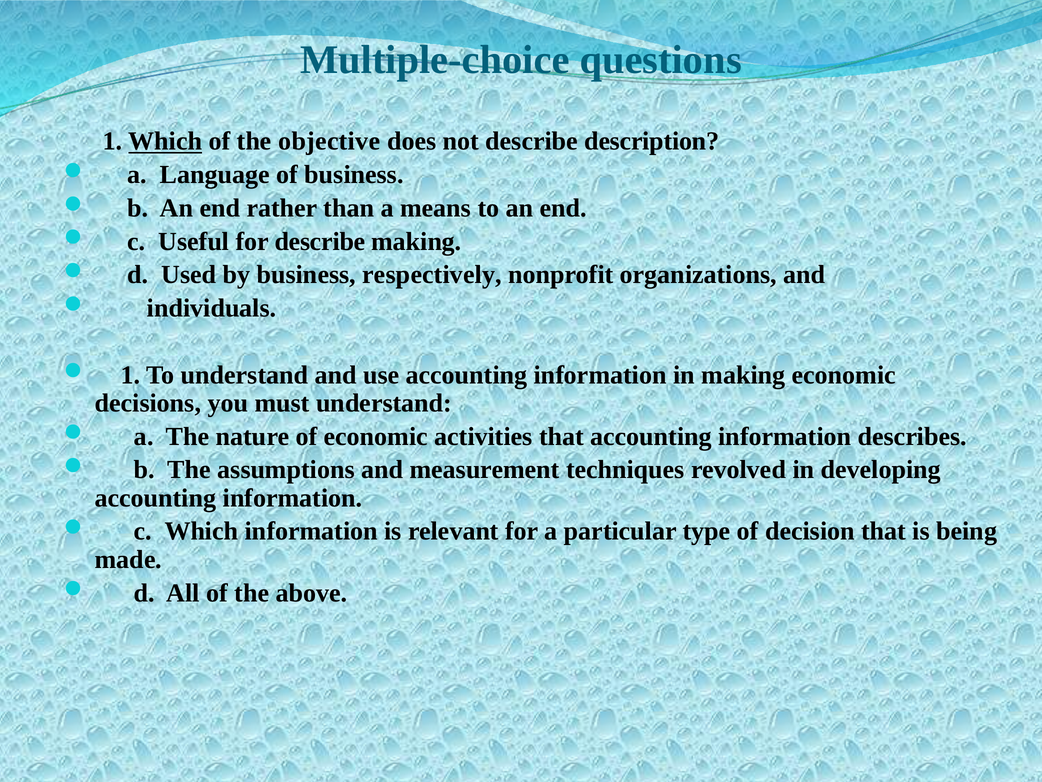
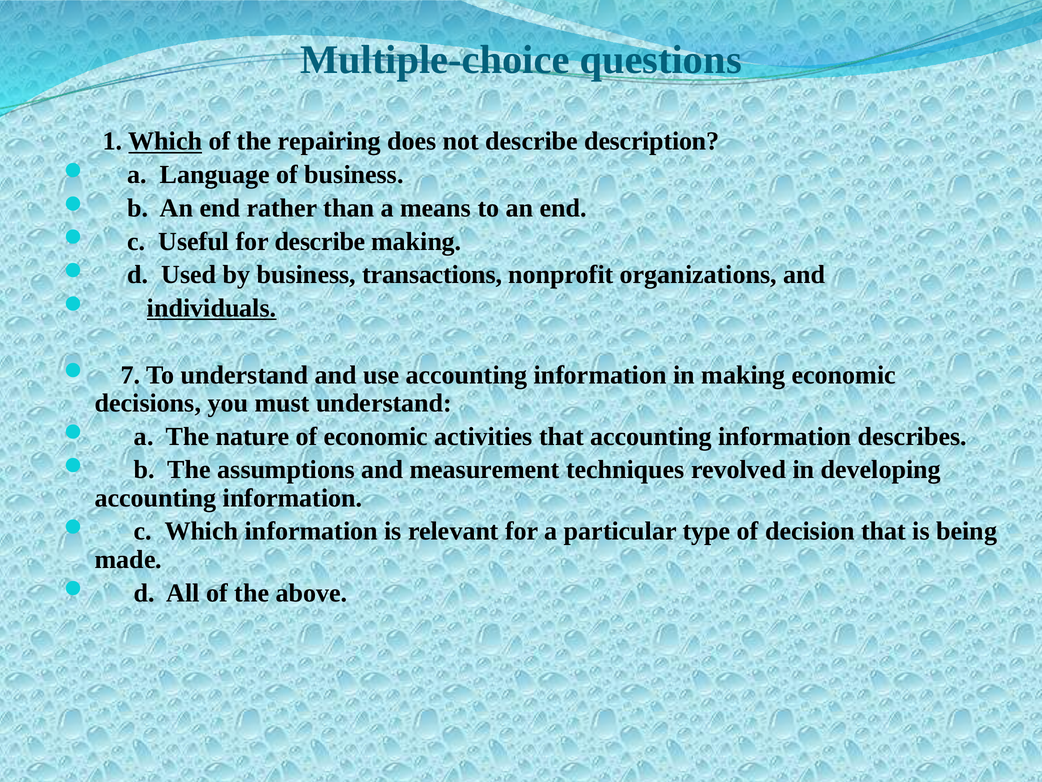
objective: objective -> repairing
respectively: respectively -> transactions
individuals underline: none -> present
1 at (131, 375): 1 -> 7
